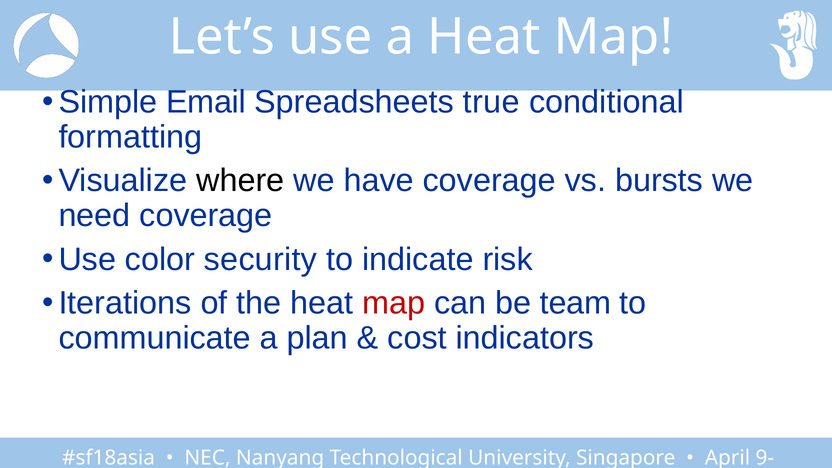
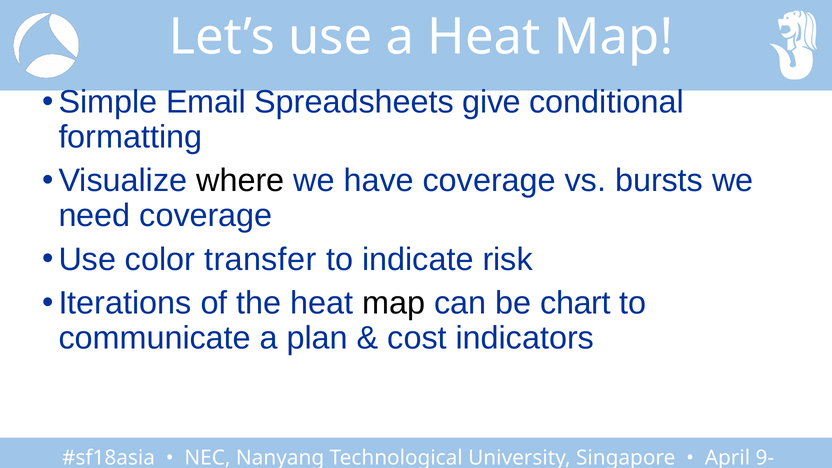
true: true -> give
security: security -> transfer
map at (394, 303) colour: red -> black
team: team -> chart
